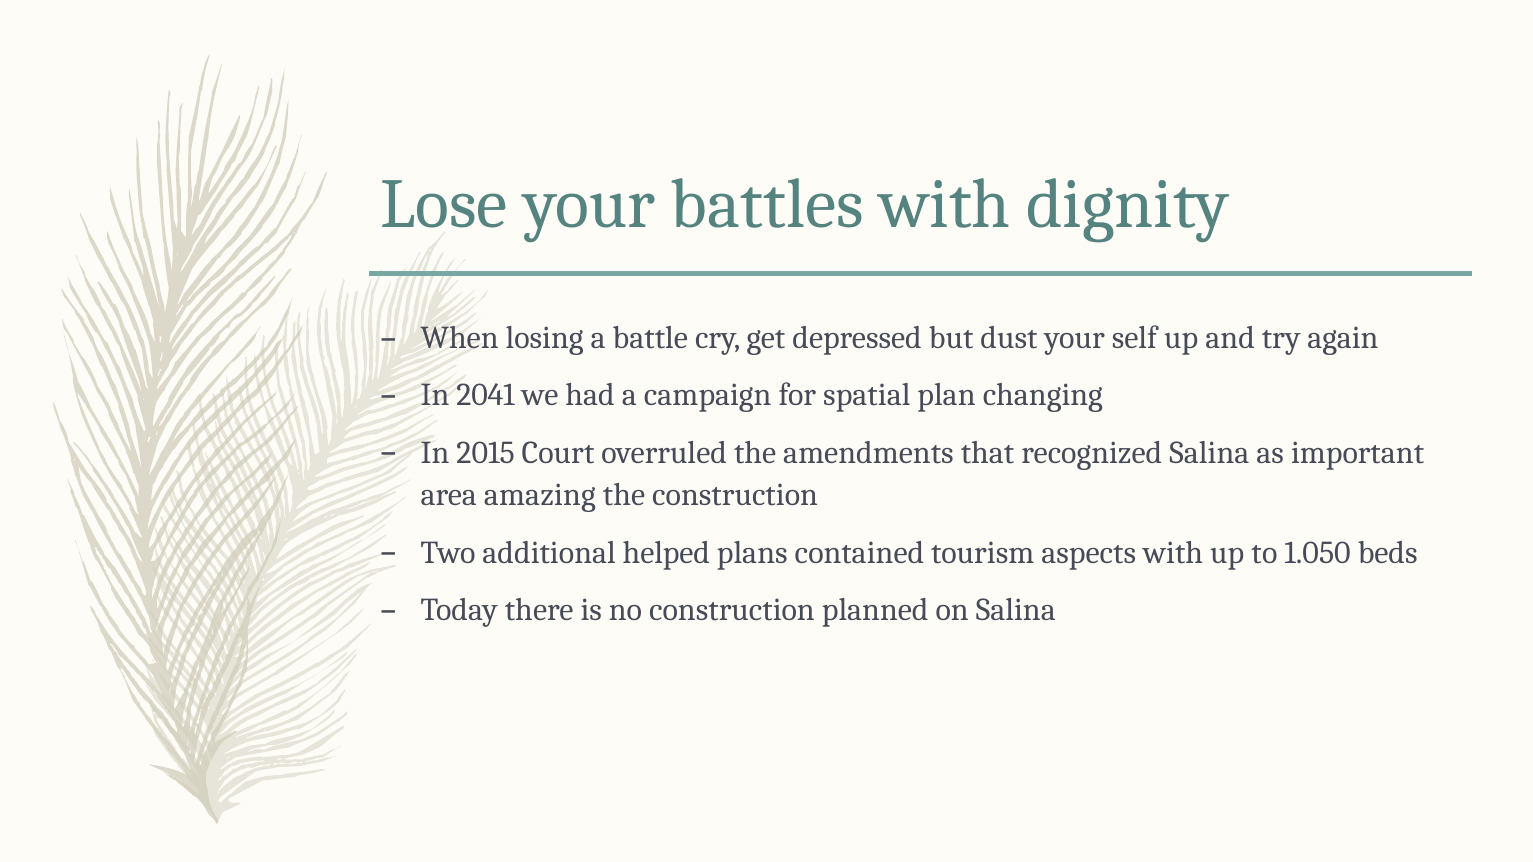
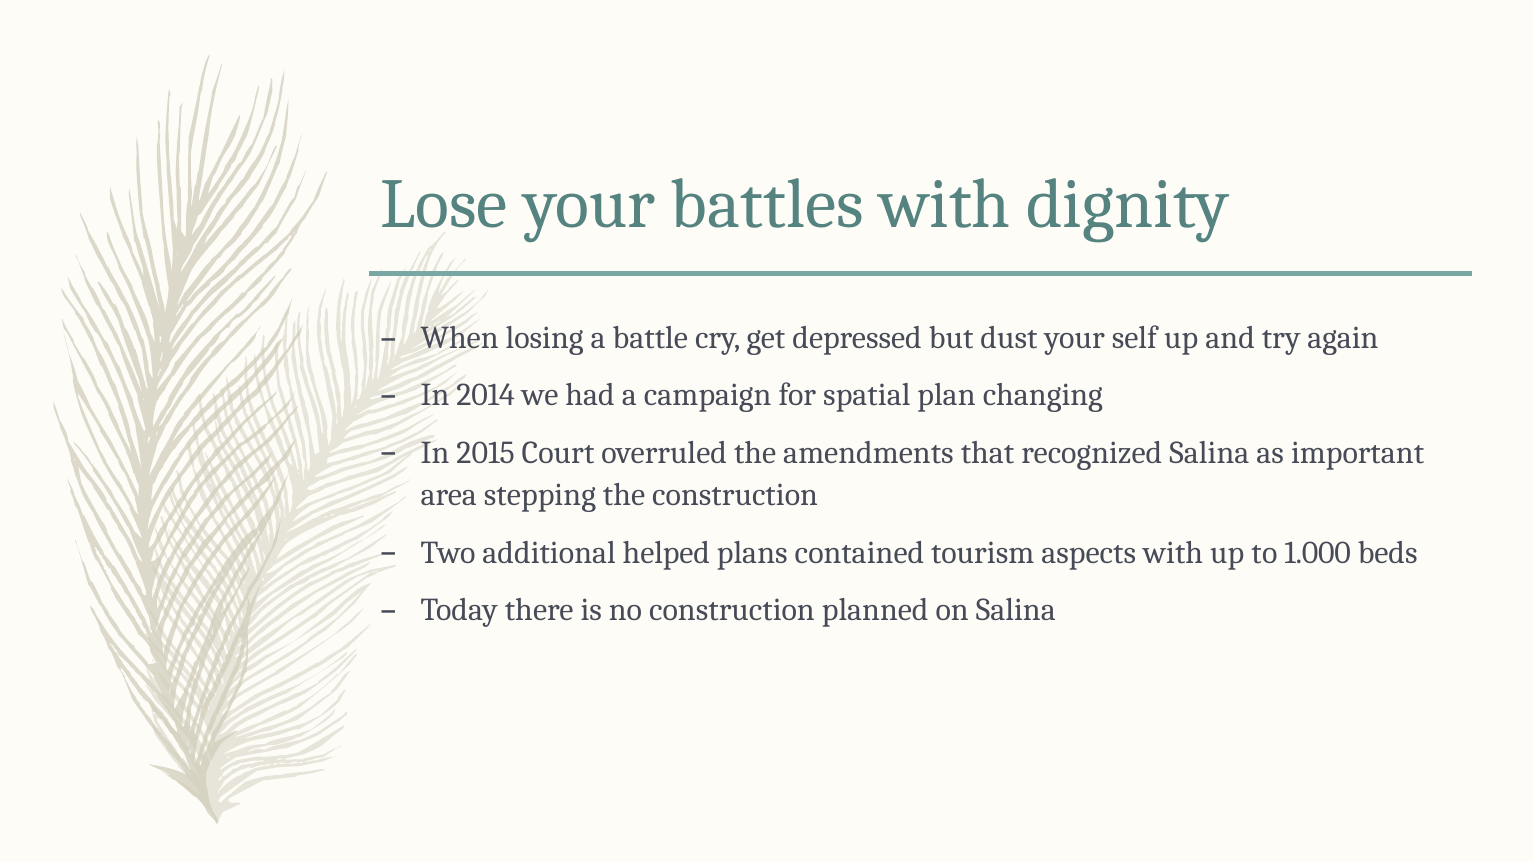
2041: 2041 -> 2014
amazing: amazing -> stepping
1.050: 1.050 -> 1.000
